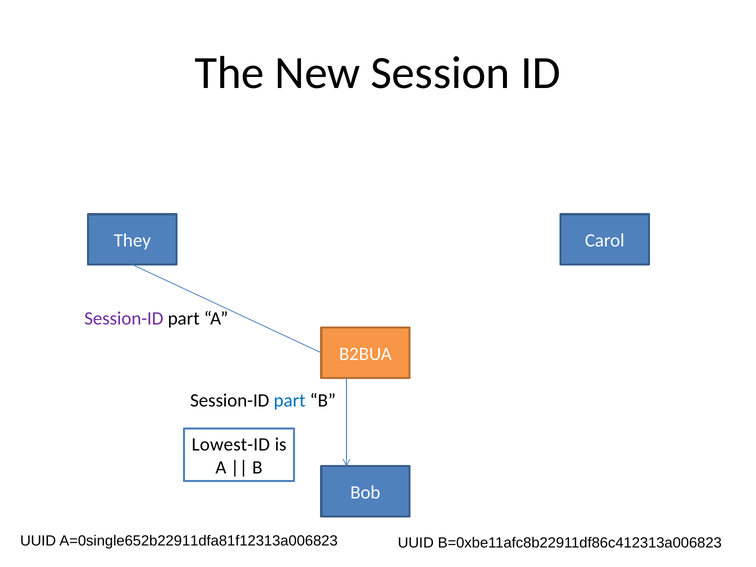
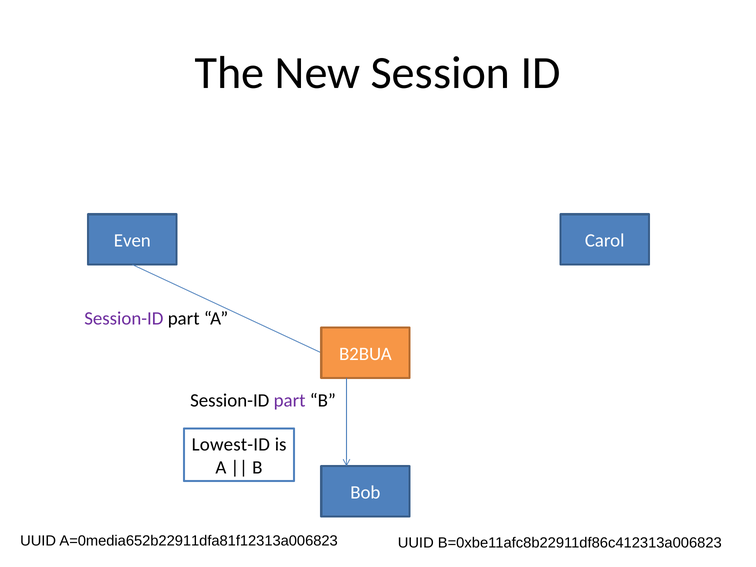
They: They -> Even
part at (290, 401) colour: blue -> purple
A=0single652b22911dfa81f12313a006823: A=0single652b22911dfa81f12313a006823 -> A=0media652b22911dfa81f12313a006823
